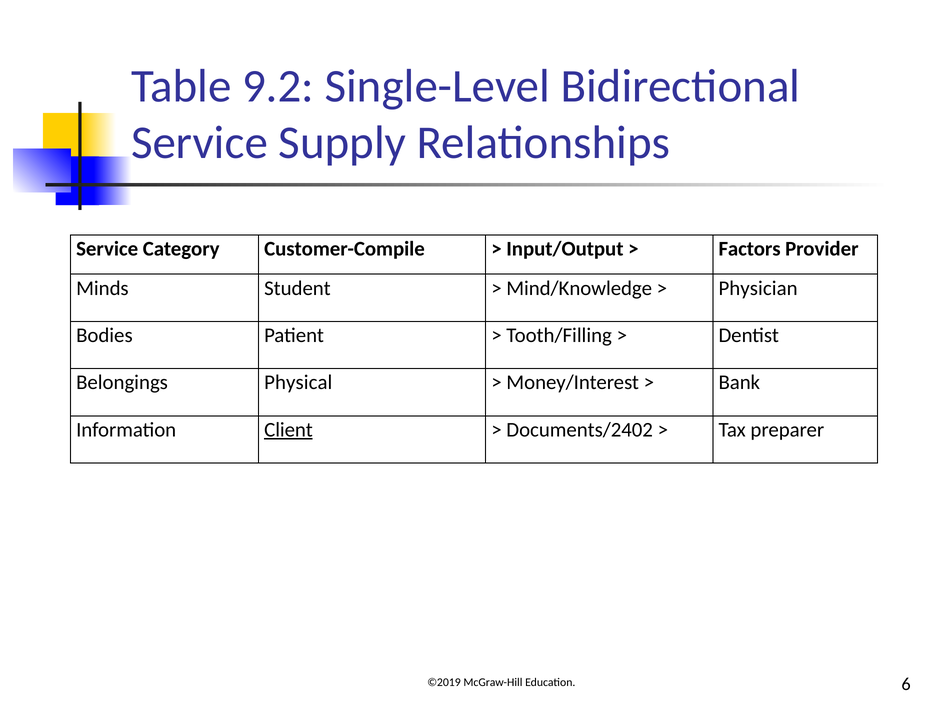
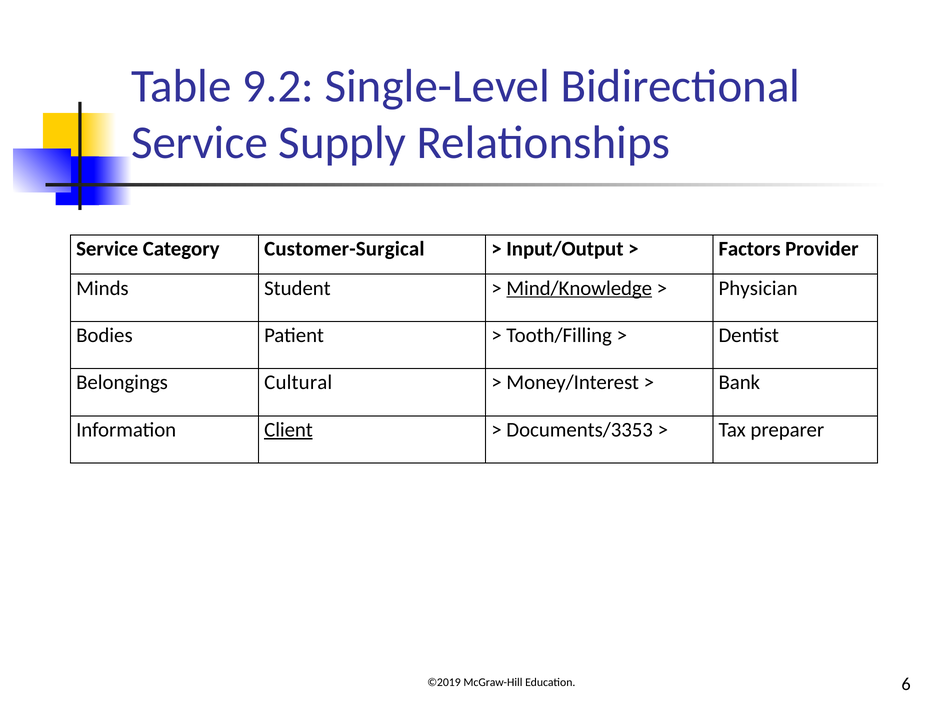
Customer-Compile: Customer-Compile -> Customer-Surgical
Mind/Knowledge underline: none -> present
Physical: Physical -> Cultural
Documents/2402: Documents/2402 -> Documents/3353
